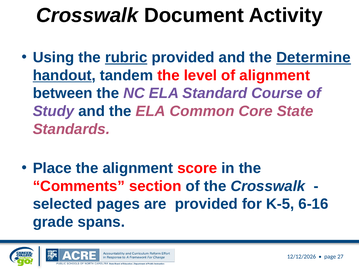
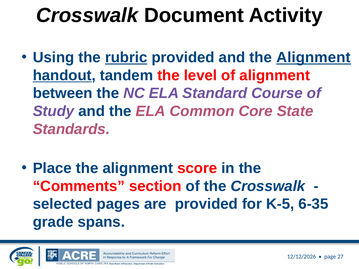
and the Determine: Determine -> Alignment
6-16: 6-16 -> 6-35
